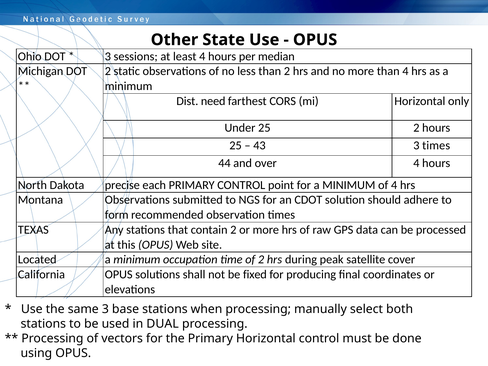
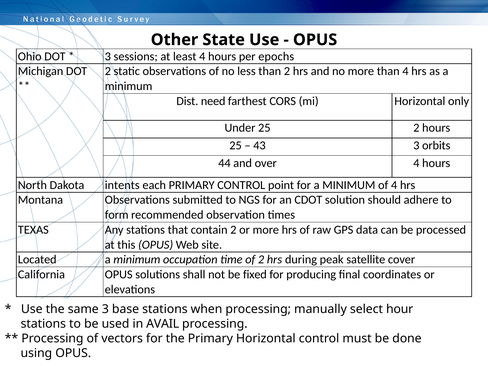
median: median -> epochs
3 times: times -> orbits
precise: precise -> intents
both: both -> hour
DUAL: DUAL -> AVAIL
